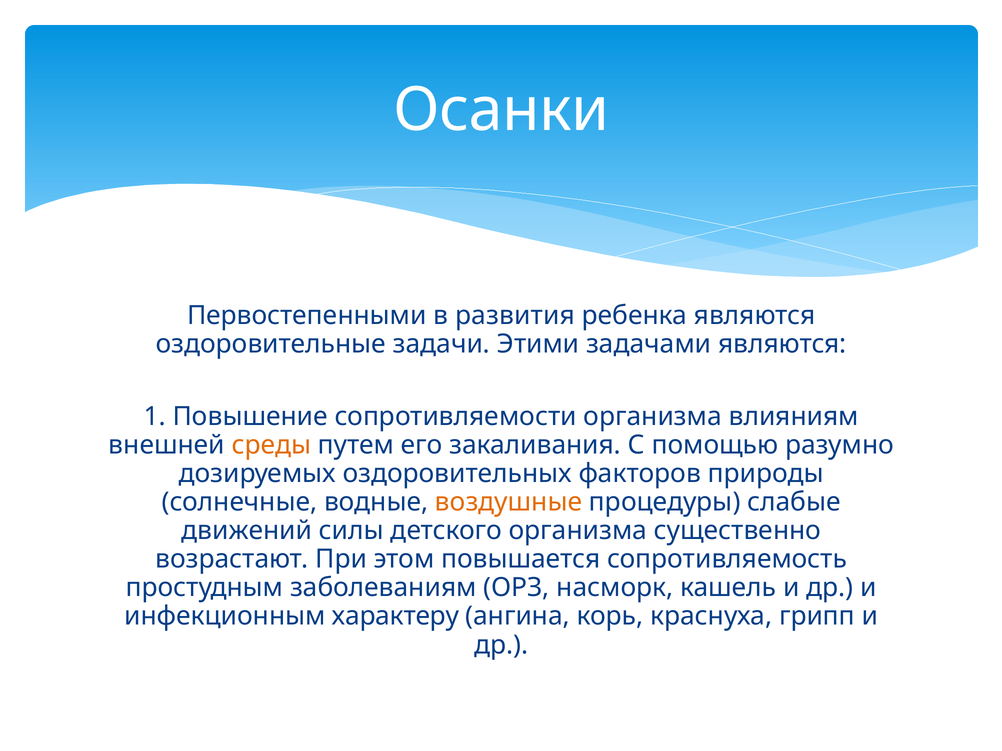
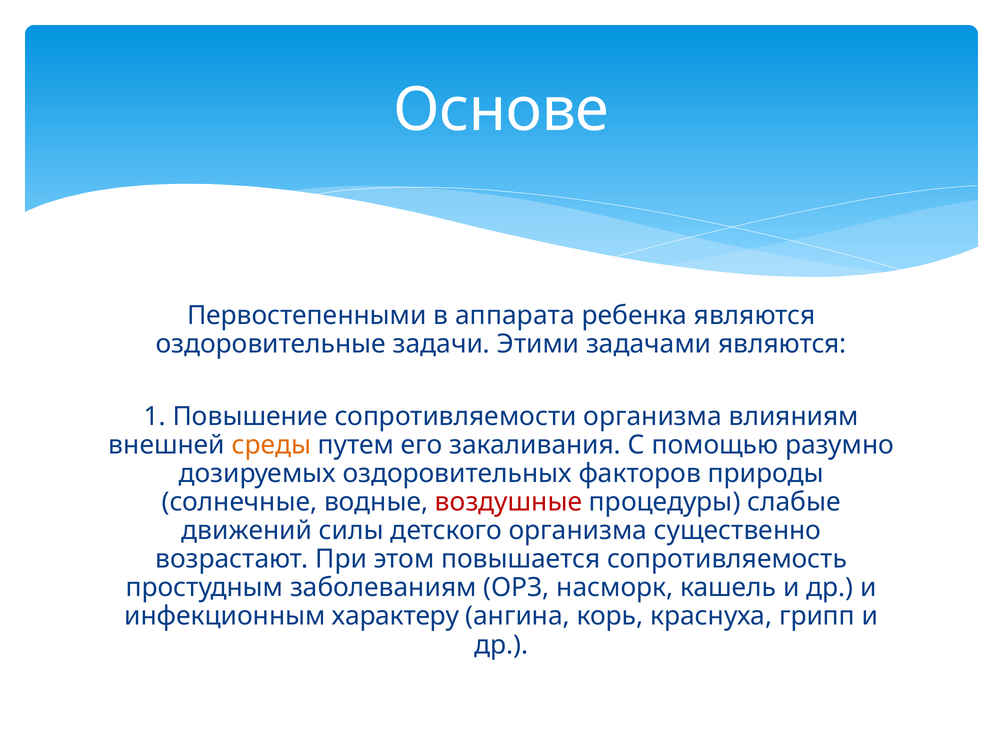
Осанки: Осанки -> Основе
развития: развития -> аппарата
воздушные colour: orange -> red
